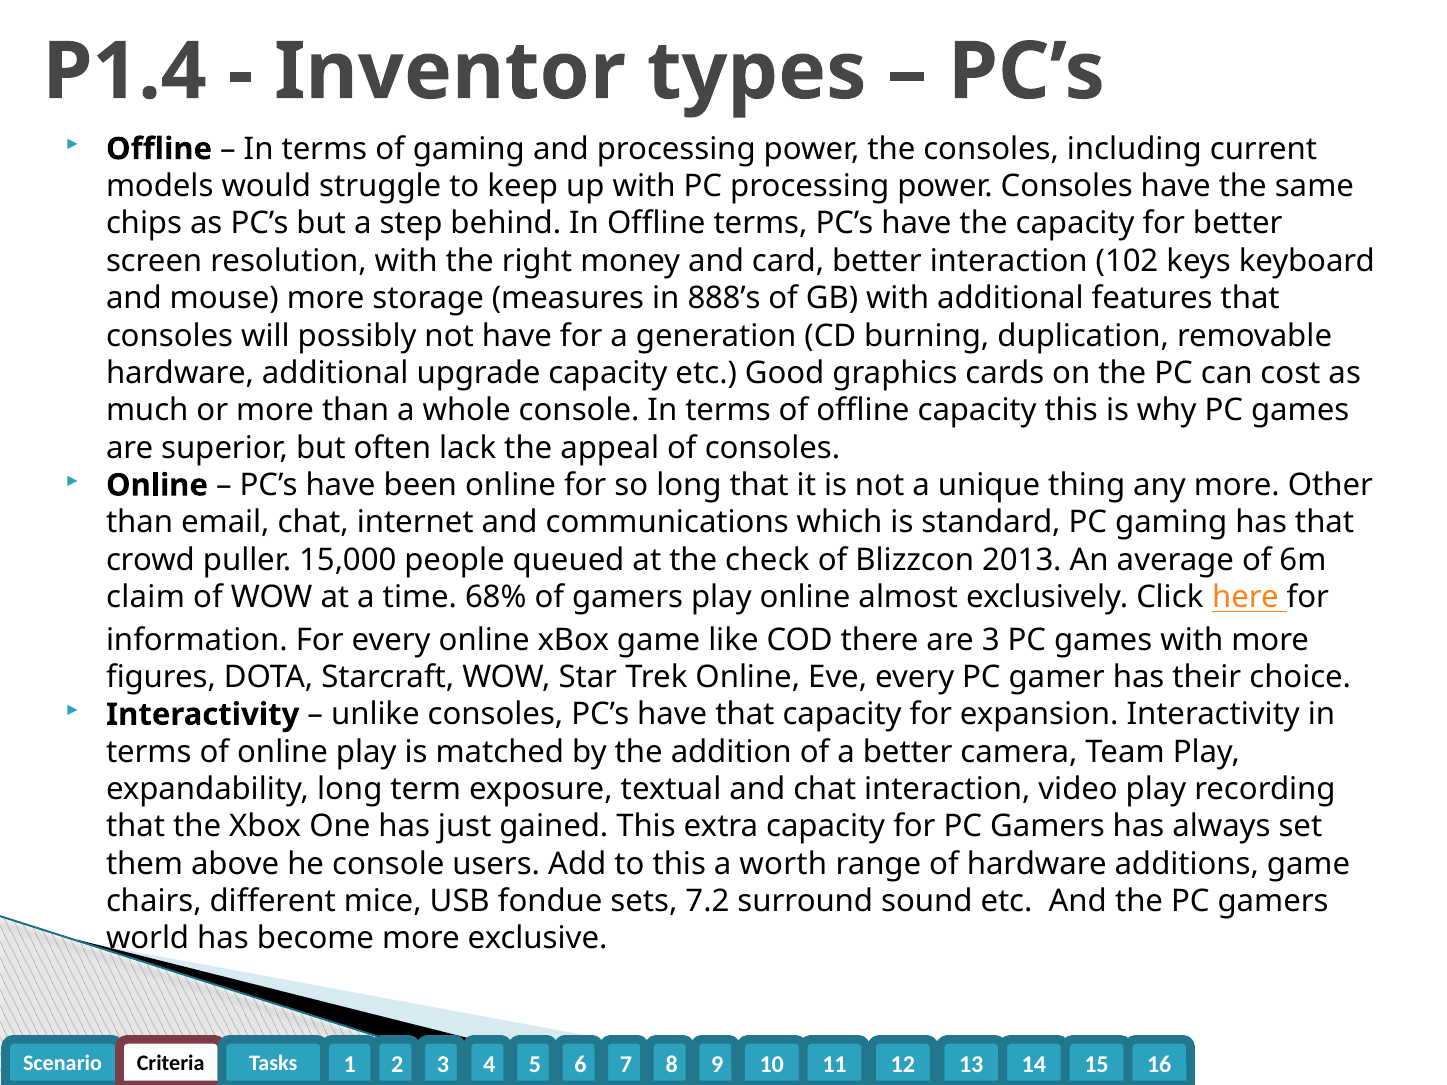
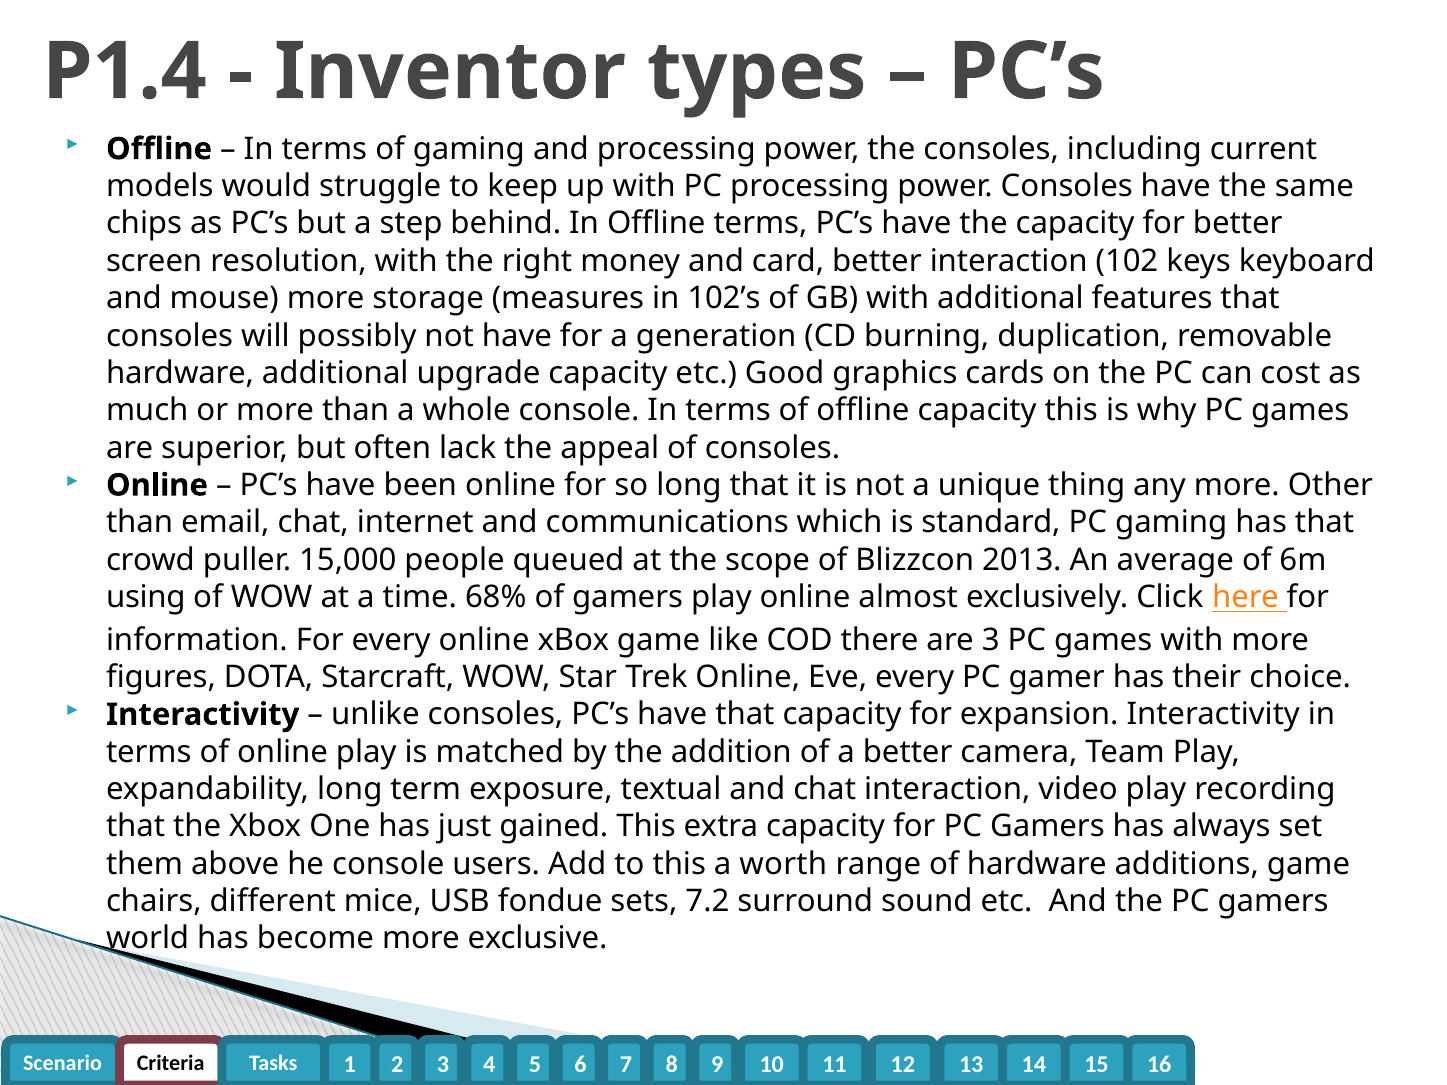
888’s: 888’s -> 102’s
check: check -> scope
claim: claim -> using
